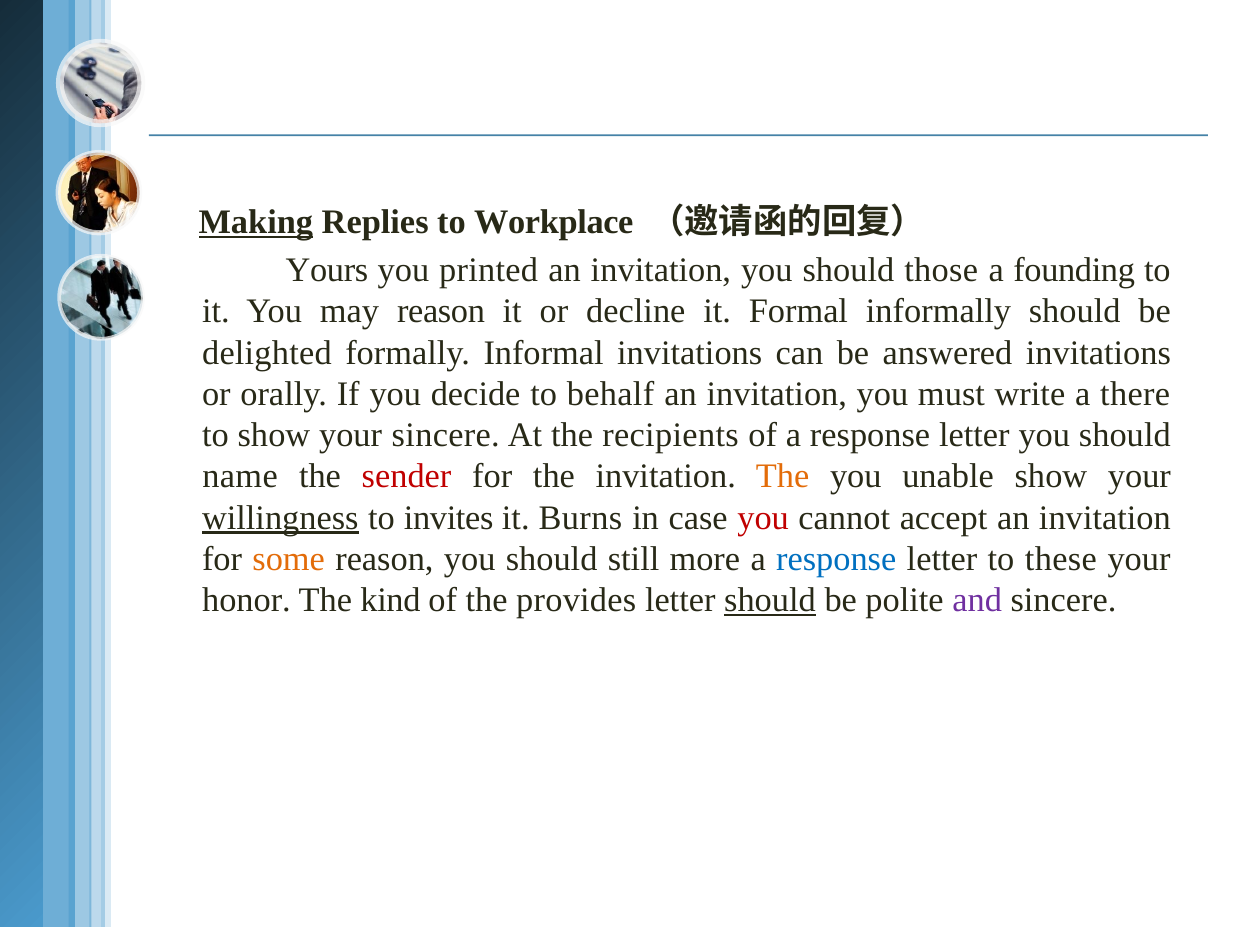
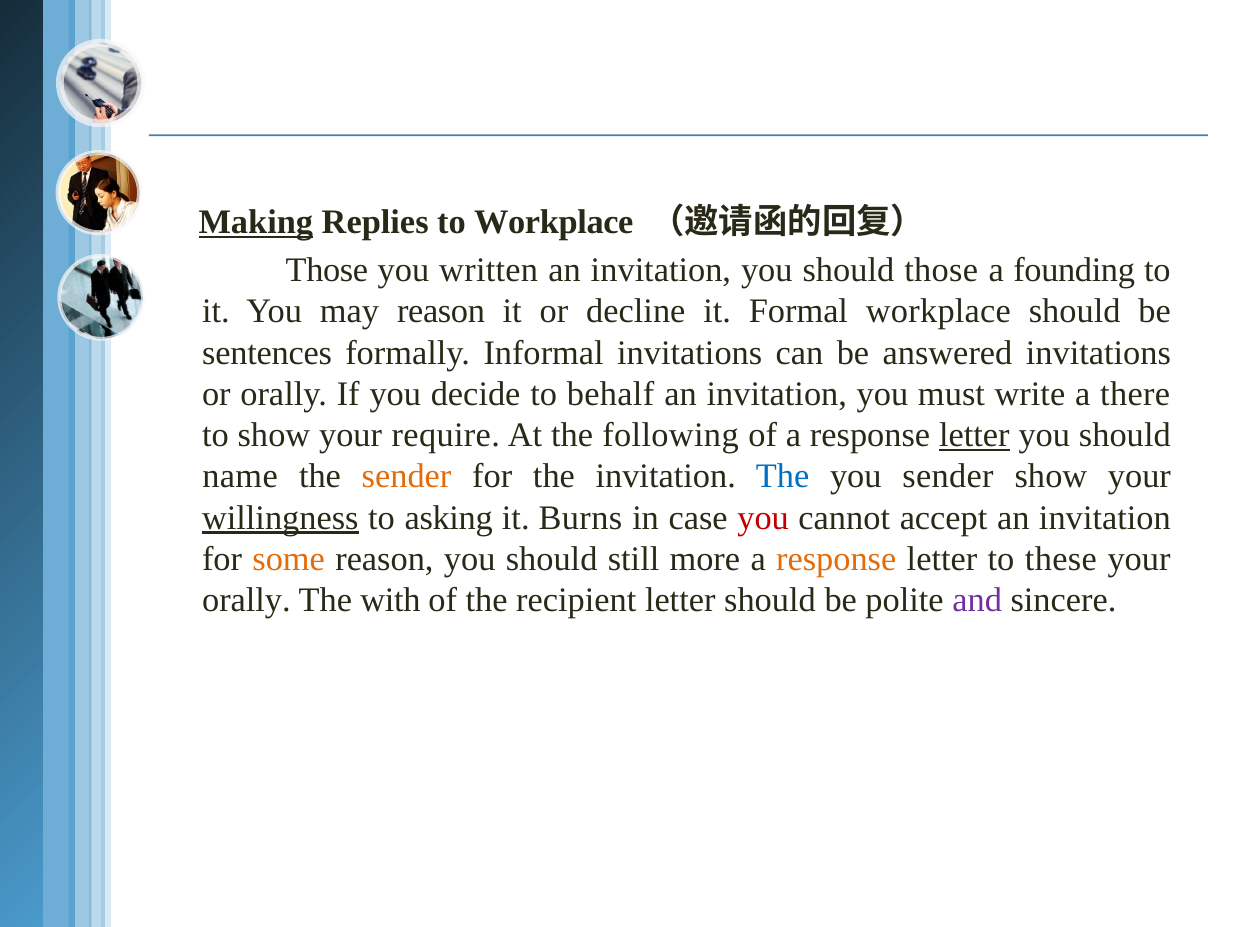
Yours at (327, 270): Yours -> Those
printed: printed -> written
Formal informally: informally -> workplace
delighted: delighted -> sentences
your sincere: sincere -> require
recipients: recipients -> following
letter at (974, 435) underline: none -> present
sender at (407, 476) colour: red -> orange
The at (783, 476) colour: orange -> blue
you unable: unable -> sender
invites: invites -> asking
response at (836, 559) colour: blue -> orange
honor at (246, 600): honor -> orally
kind: kind -> with
provides: provides -> recipient
should at (770, 600) underline: present -> none
